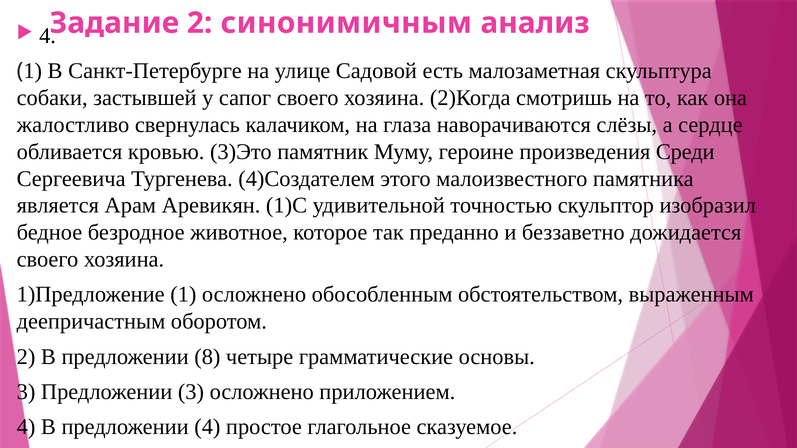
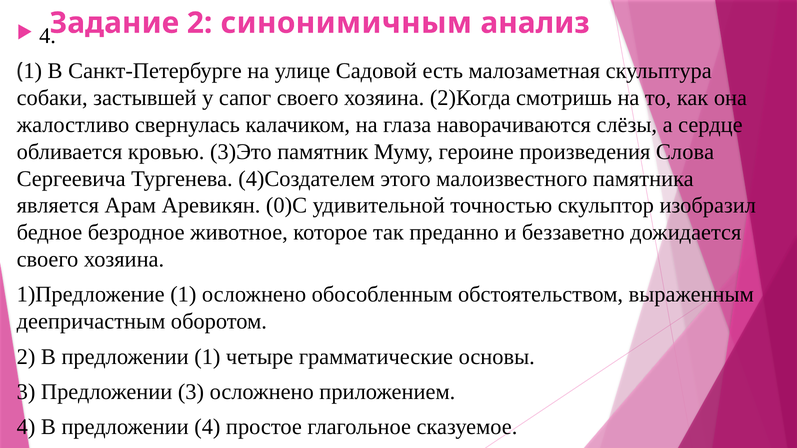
Среди: Среди -> Слова
1)С: 1)С -> 0)С
предложении 8: 8 -> 1
